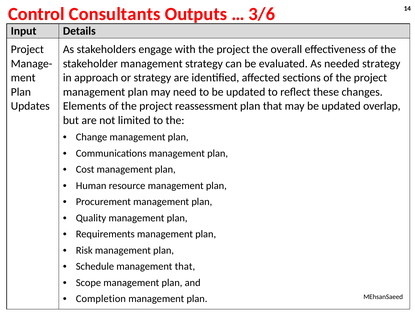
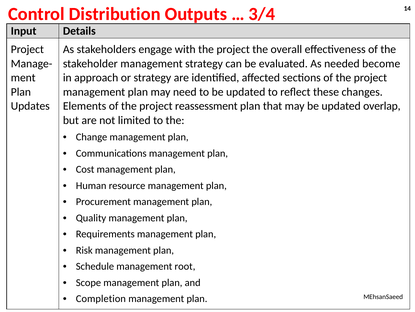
Consultants: Consultants -> Distribution
3/6: 3/6 -> 3/4
needed strategy: strategy -> become
management that: that -> root
